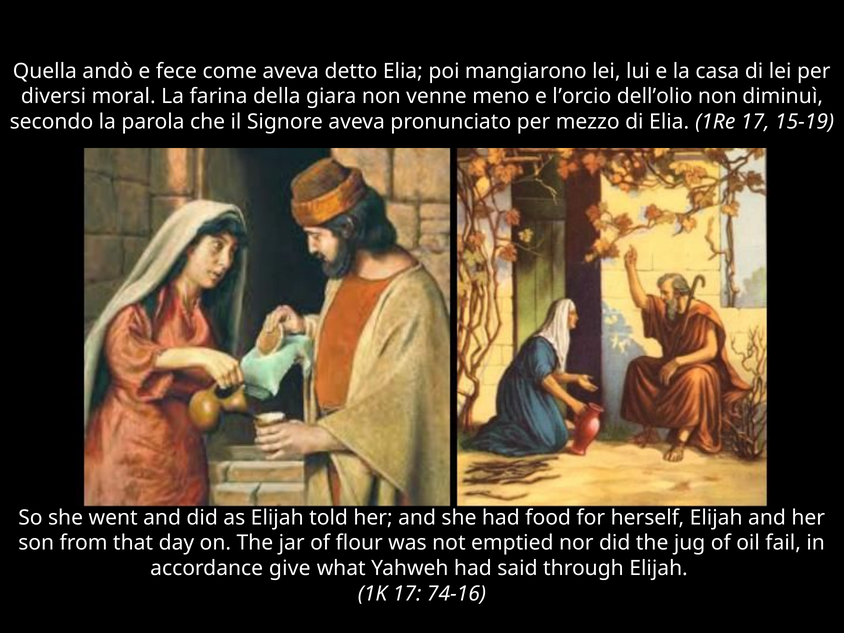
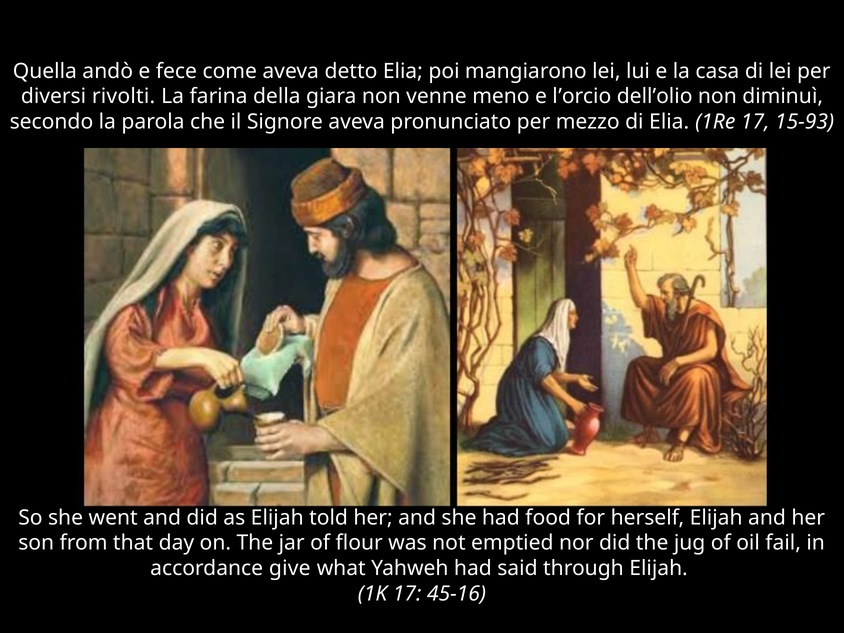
moral: moral -> rivolti
15-19: 15-19 -> 15-93
74-16: 74-16 -> 45-16
